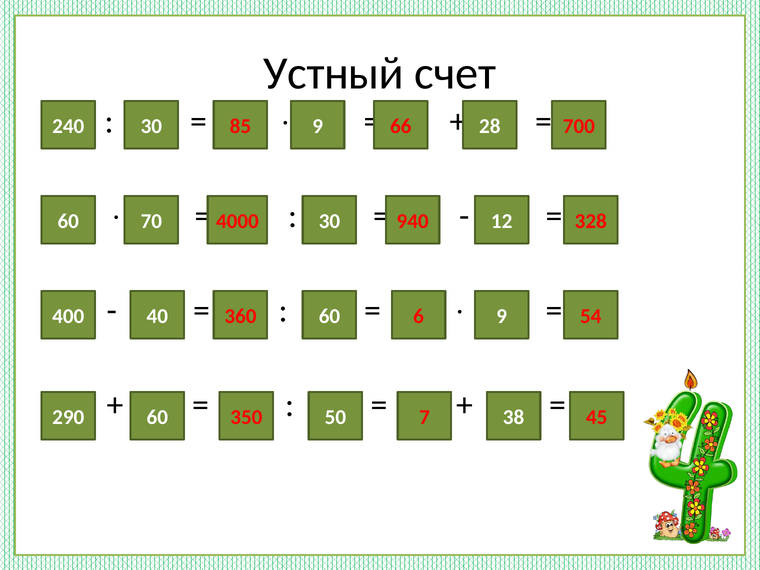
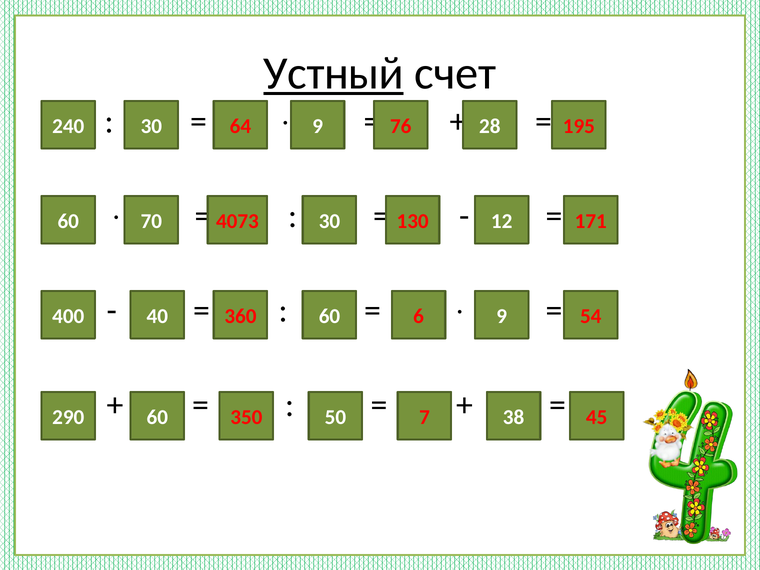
Устный underline: none -> present
85: 85 -> 64
66: 66 -> 76
700: 700 -> 195
4000: 4000 -> 4073
940: 940 -> 130
328: 328 -> 171
